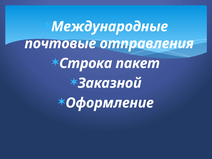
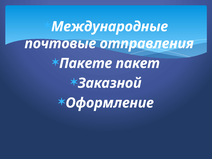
Строка: Строка -> Пакете
